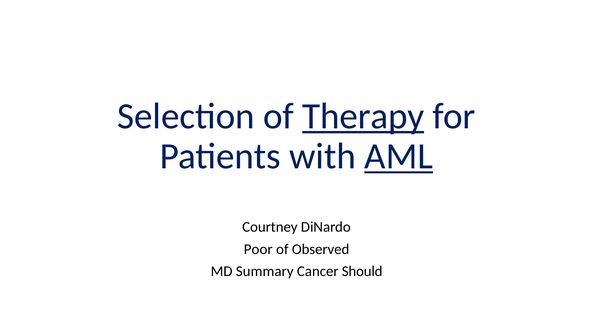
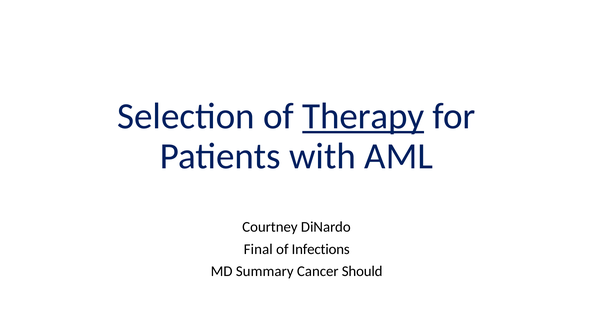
AML underline: present -> none
Poor: Poor -> Final
Observed: Observed -> Infections
